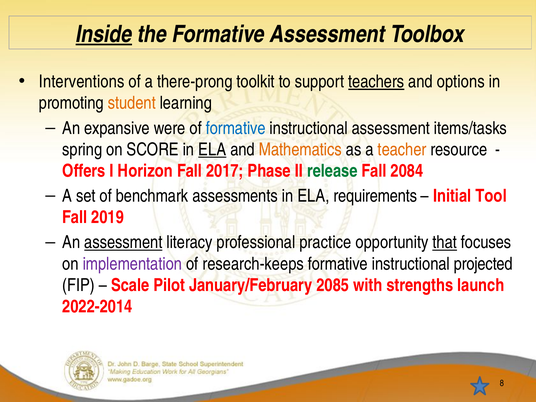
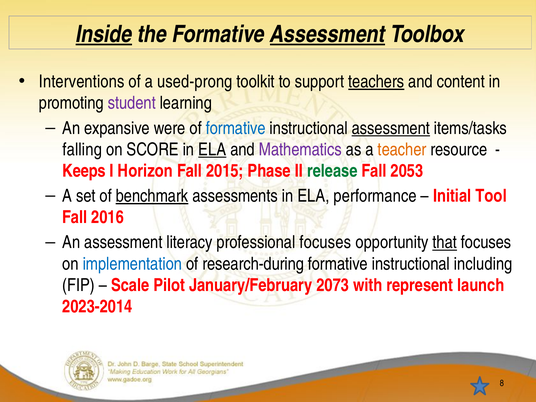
Assessment at (327, 34) underline: none -> present
there-prong: there-prong -> used-prong
options: options -> content
student colour: orange -> purple
assessment at (391, 128) underline: none -> present
spring: spring -> falling
Mathematics colour: orange -> purple
Offers: Offers -> Keeps
2017: 2017 -> 2015
2084: 2084 -> 2053
benchmark underline: none -> present
requirements: requirements -> performance
2019: 2019 -> 2016
assessment at (123, 242) underline: present -> none
professional practice: practice -> focuses
implementation colour: purple -> blue
research-keeps: research-keeps -> research-during
projected: projected -> including
2085: 2085 -> 2073
strengths: strengths -> represent
2022-2014: 2022-2014 -> 2023-2014
